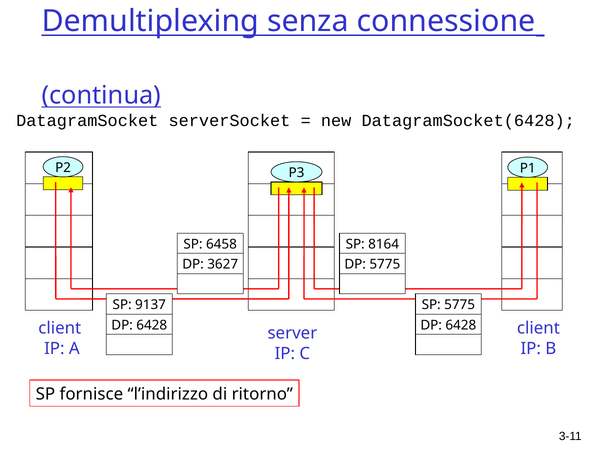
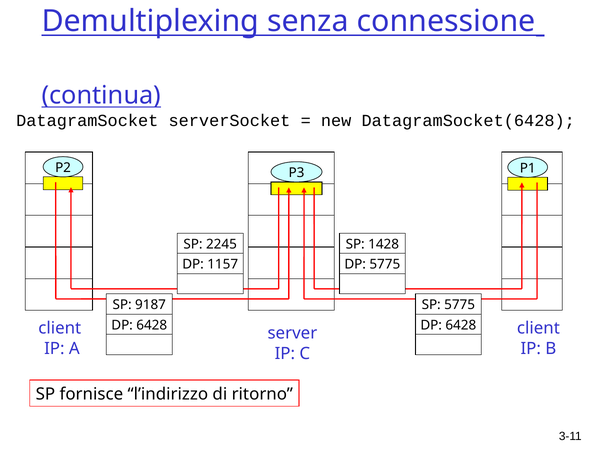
6458: 6458 -> 2245
8164: 8164 -> 1428
3627: 3627 -> 1157
9137: 9137 -> 9187
